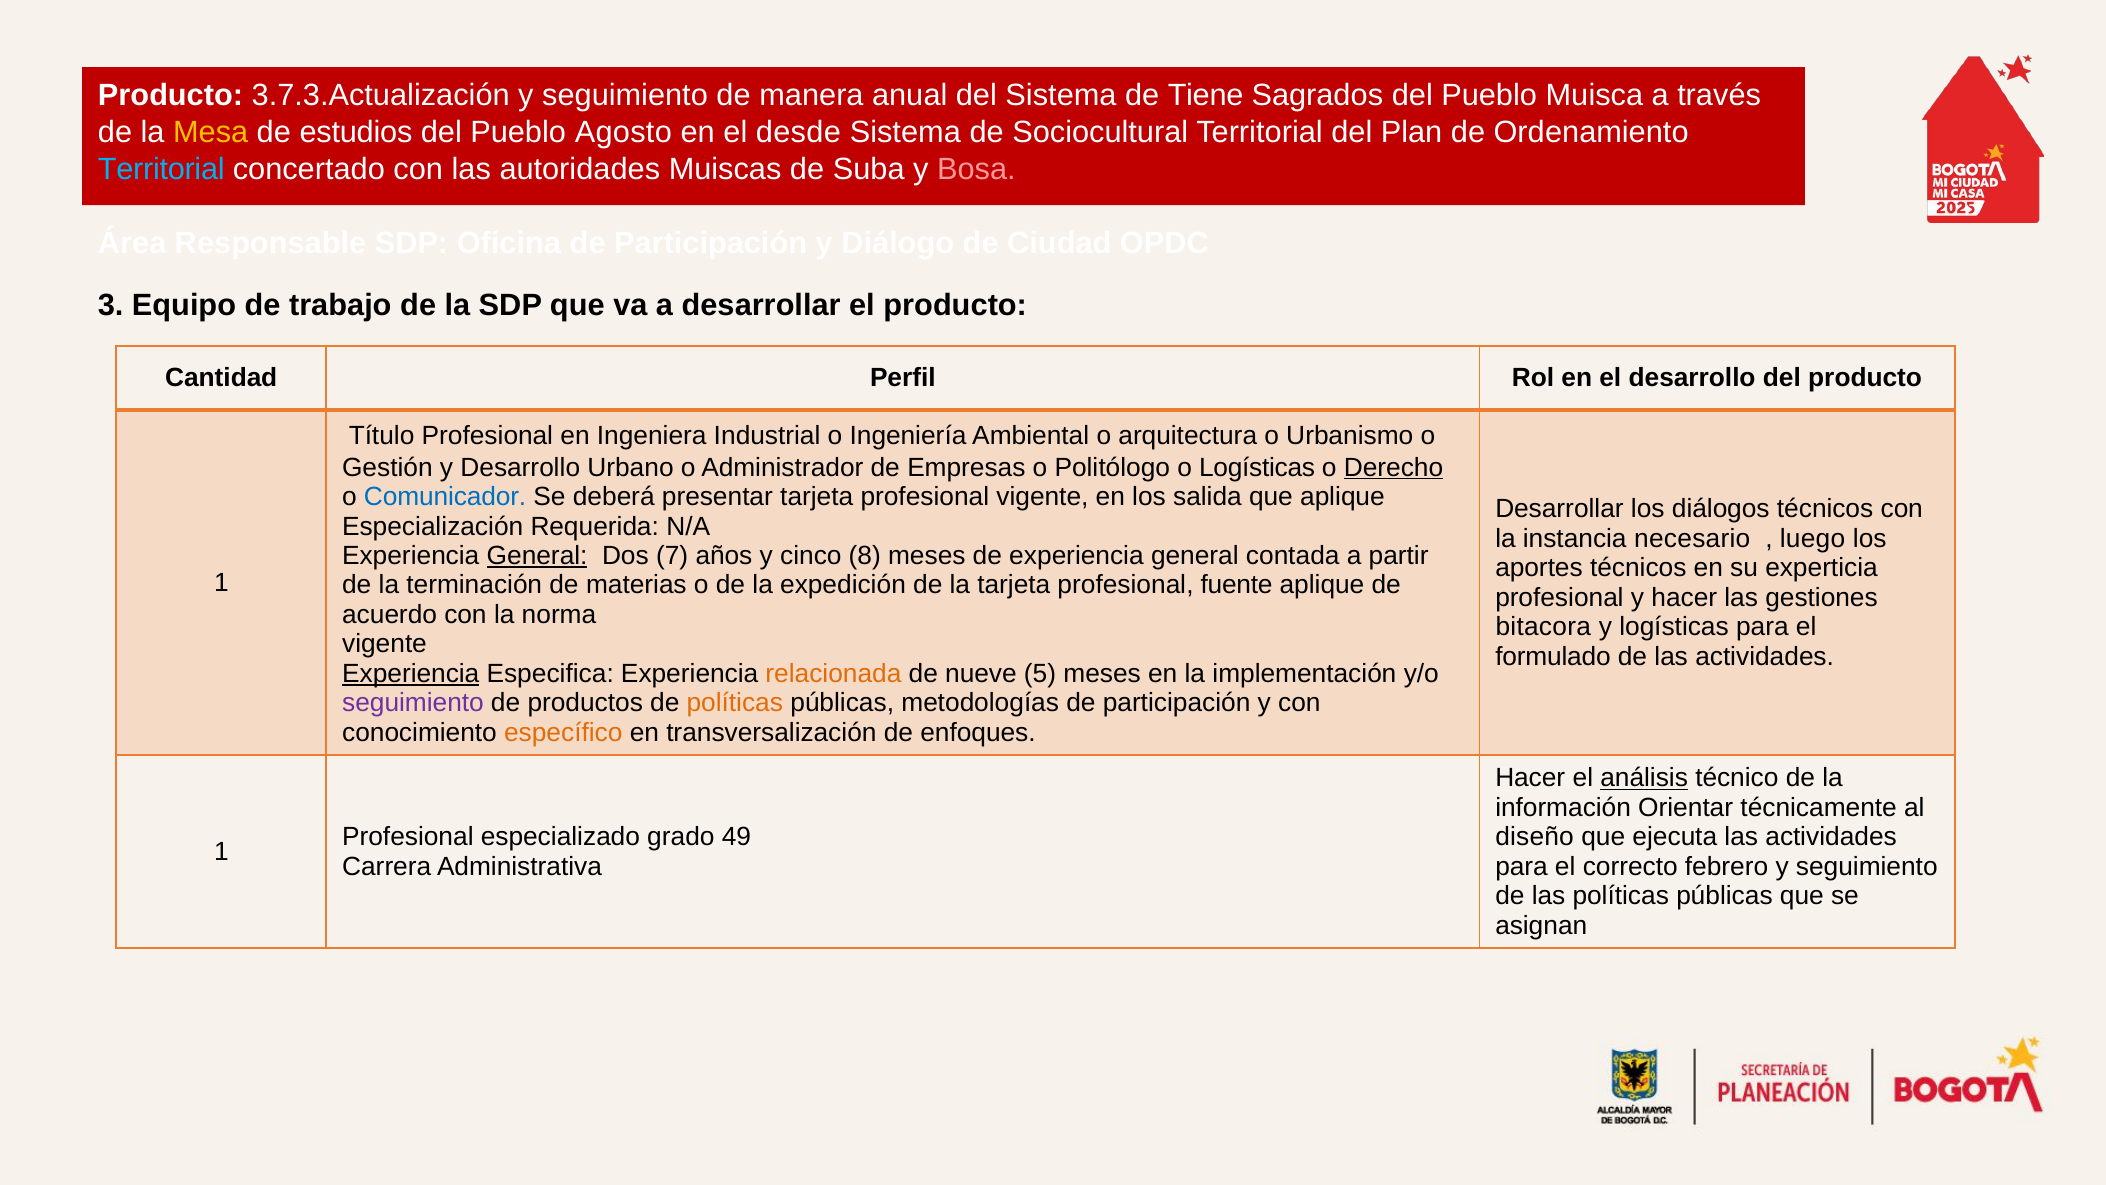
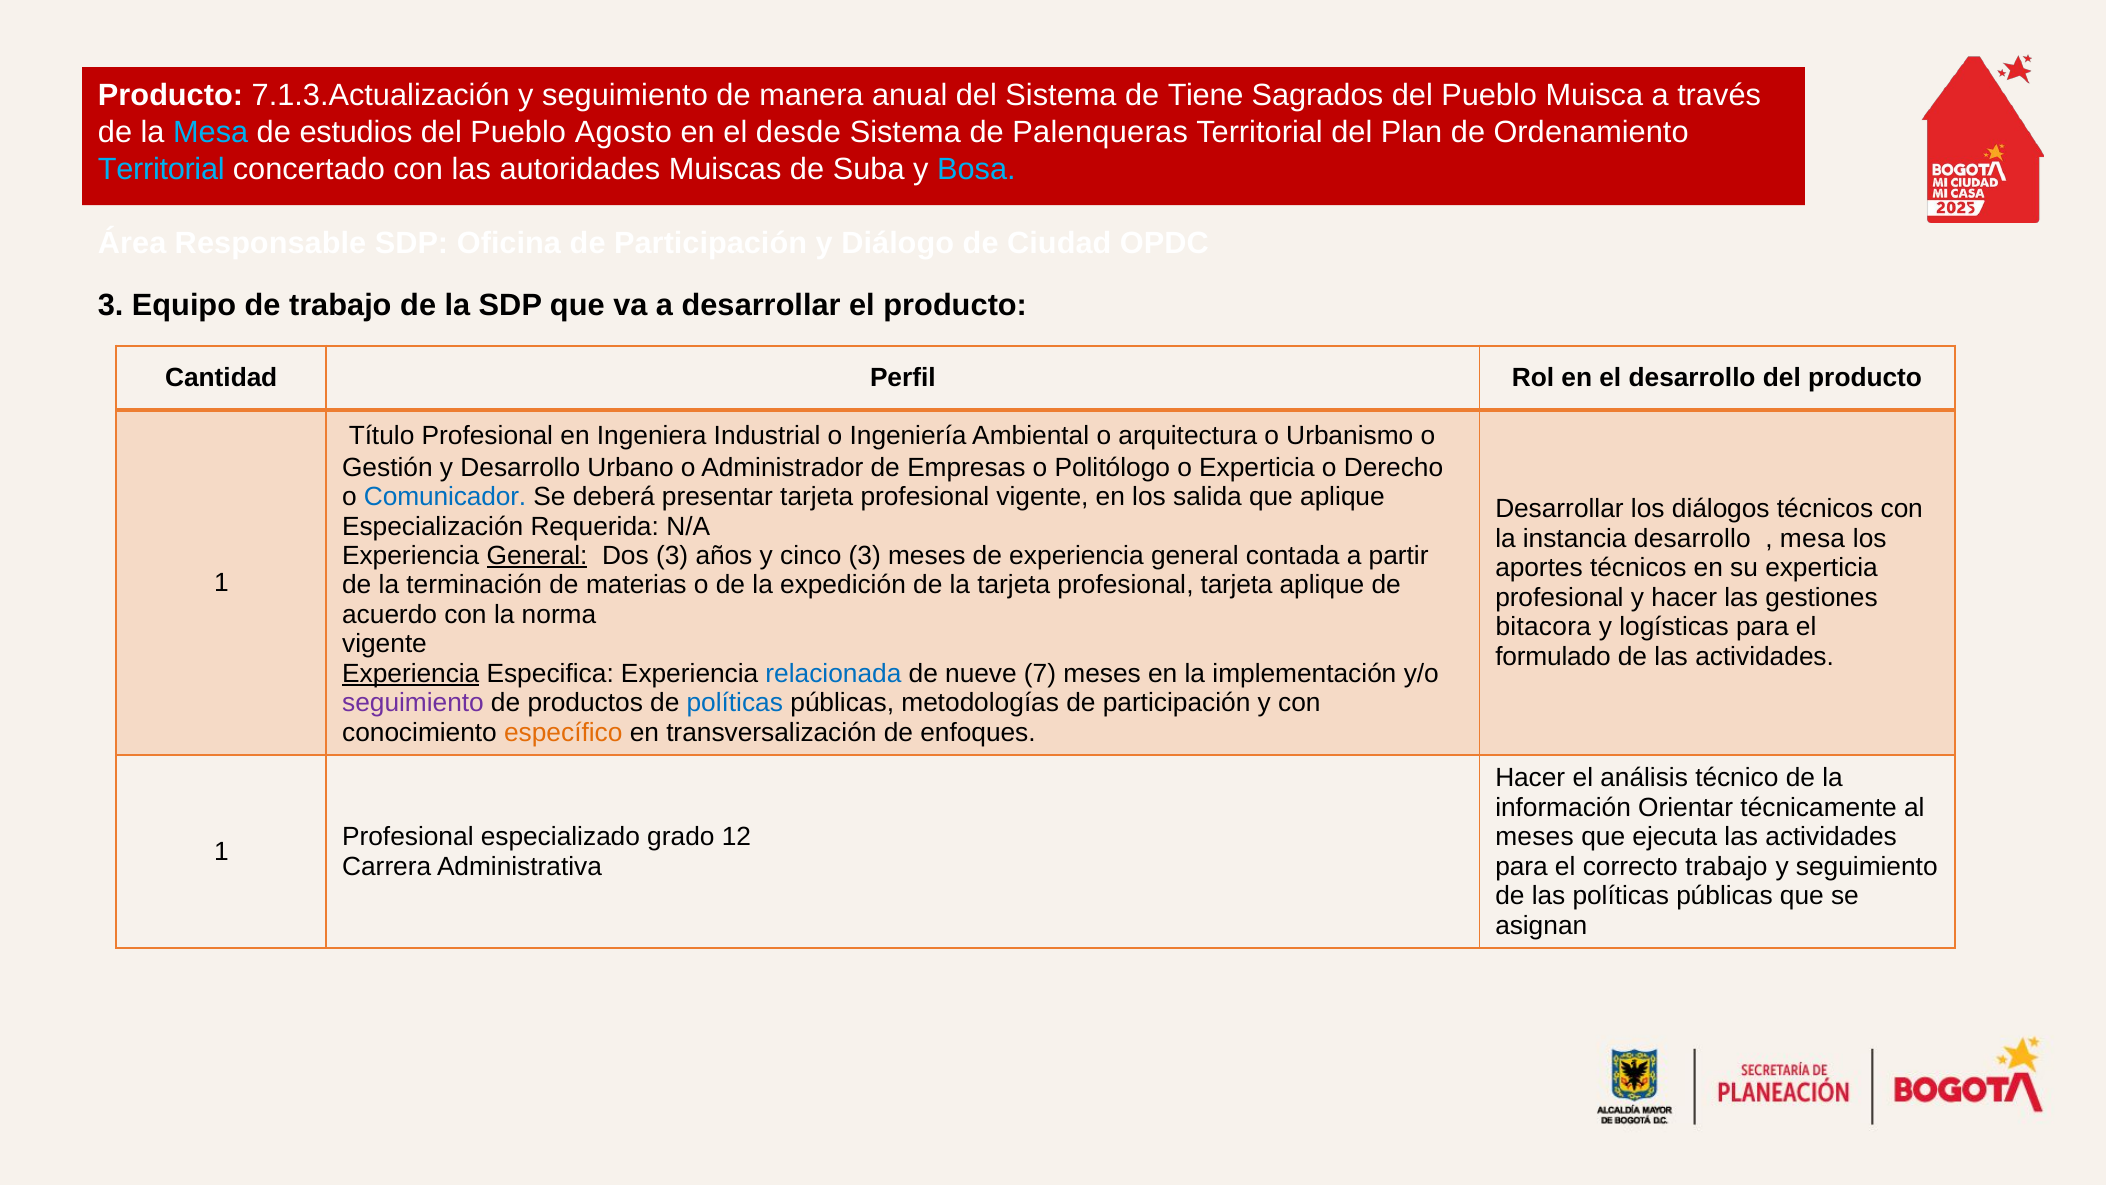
3.7.3.Actualización: 3.7.3.Actualización -> 7.1.3.Actualización
Mesa at (211, 133) colour: yellow -> light blue
Sociocultural: Sociocultural -> Palenqueras
Bosa colour: pink -> light blue
o Logísticas: Logísticas -> Experticia
Derecho underline: present -> none
instancia necesario: necesario -> desarrollo
luego at (1813, 538): luego -> mesa
Dos 7: 7 -> 3
cinco 8: 8 -> 3
profesional fuente: fuente -> tarjeta
relacionada colour: orange -> blue
5: 5 -> 7
políticas at (735, 703) colour: orange -> blue
análisis underline: present -> none
49: 49 -> 12
diseño at (1535, 837): diseño -> meses
correcto febrero: febrero -> trabajo
